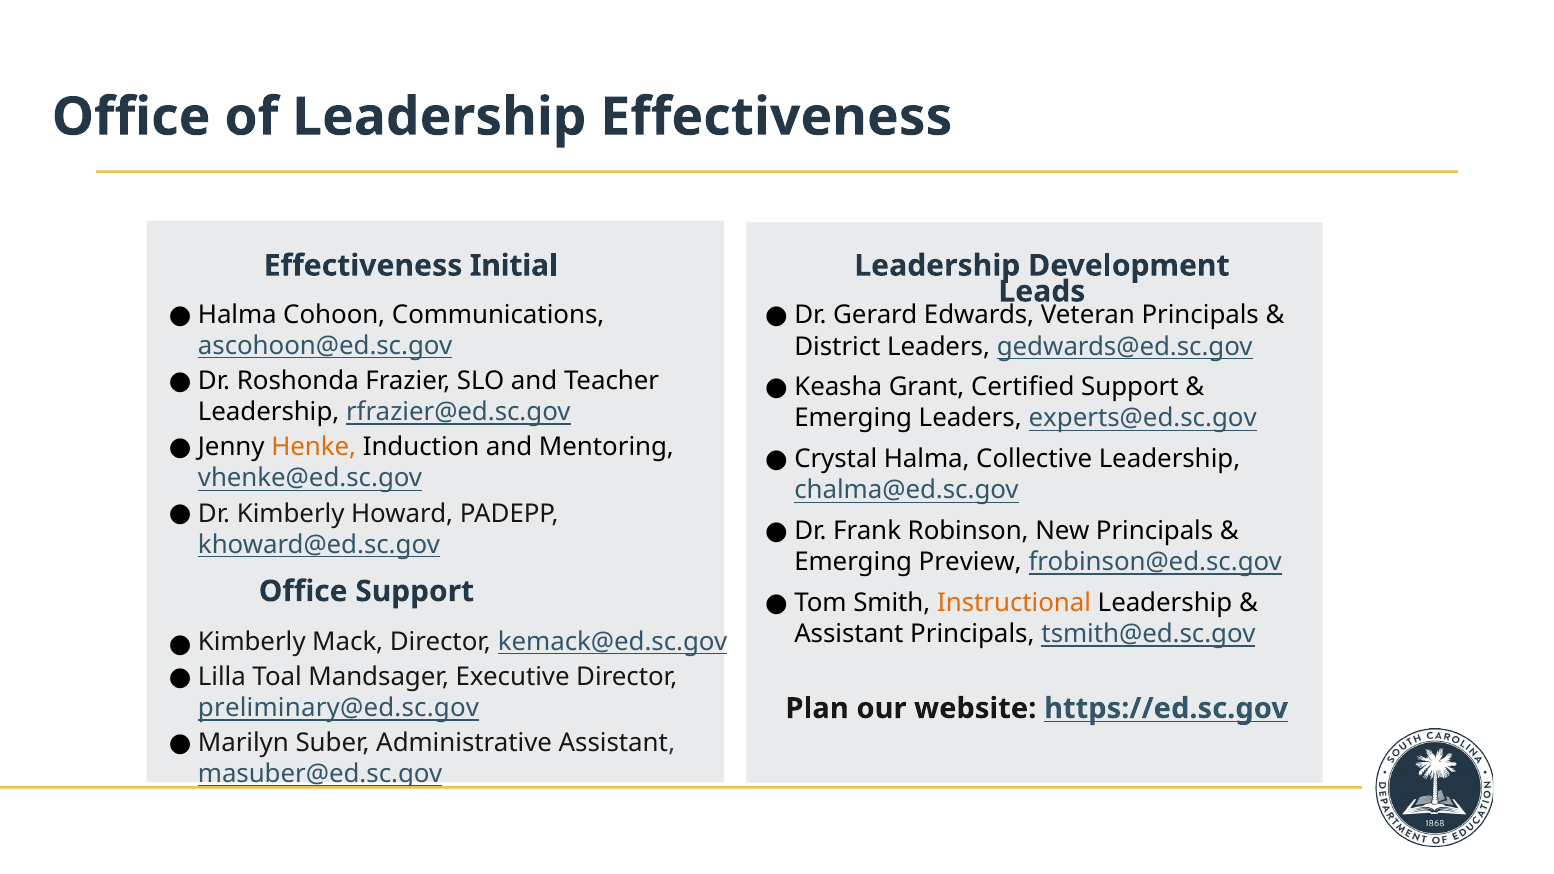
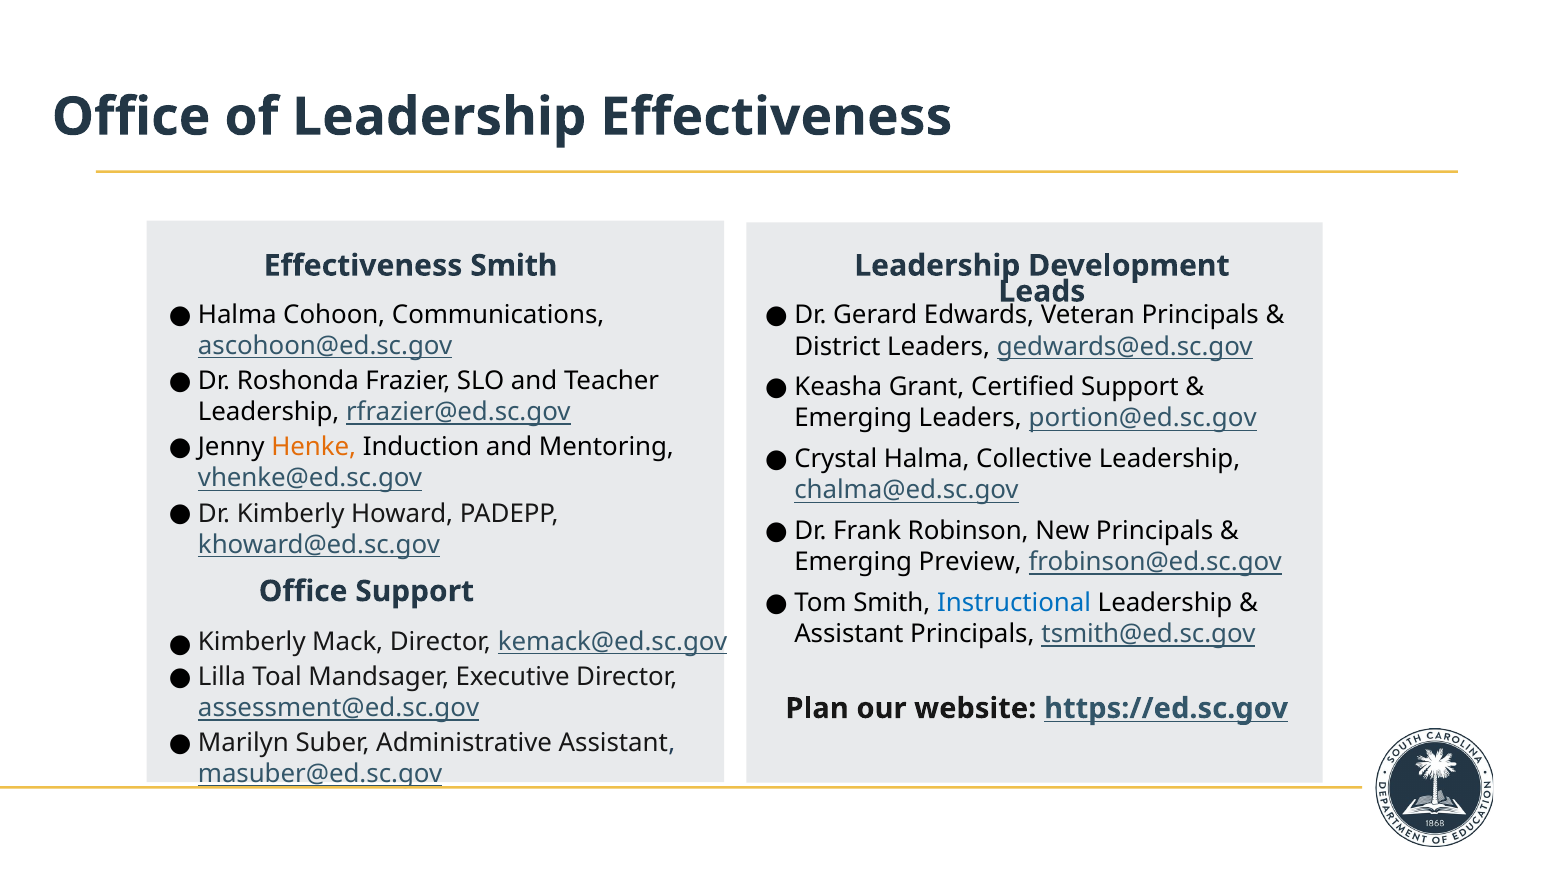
Effectiveness Initial: Initial -> Smith
experts@ed.sc.gov: experts@ed.sc.gov -> portion@ed.sc.gov
Instructional colour: orange -> blue
preliminary@ed.sc.gov: preliminary@ed.sc.gov -> assessment@ed.sc.gov
